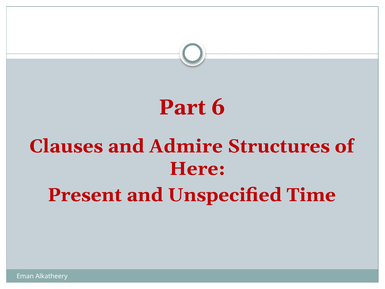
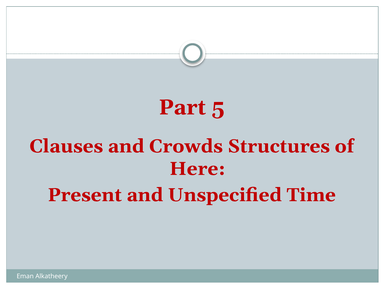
6: 6 -> 5
Admire: Admire -> Crowds
